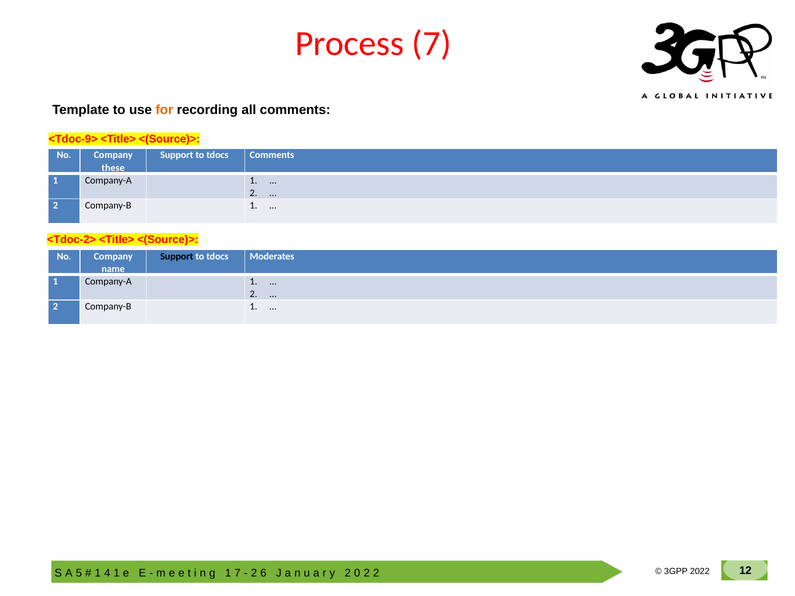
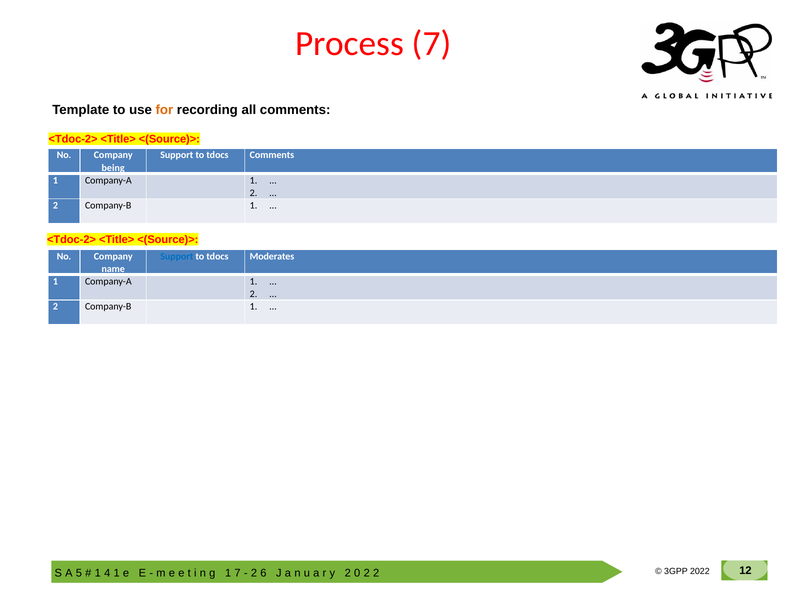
<Tdoc-9> at (73, 139): <Tdoc-9> -> <Tdoc-2>
these: these -> being
Support at (177, 256) colour: black -> blue
